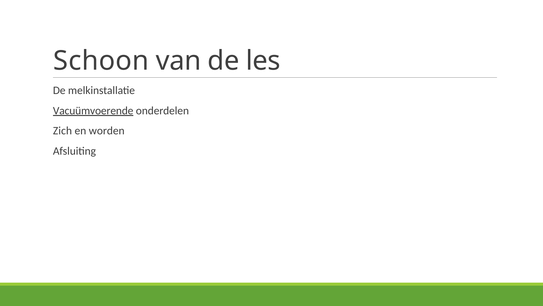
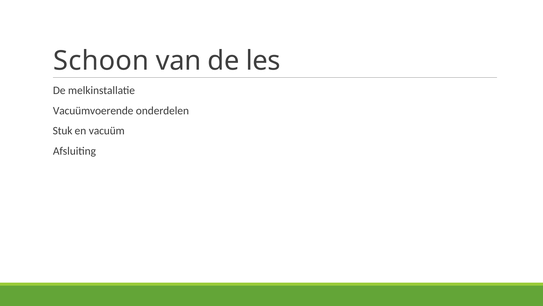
Vacuümvoerende underline: present -> none
Zich: Zich -> Stuk
worden: worden -> vacuüm
